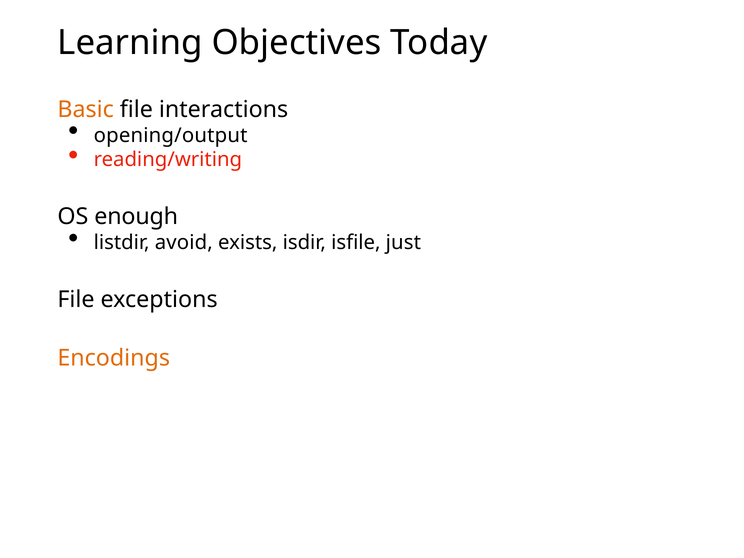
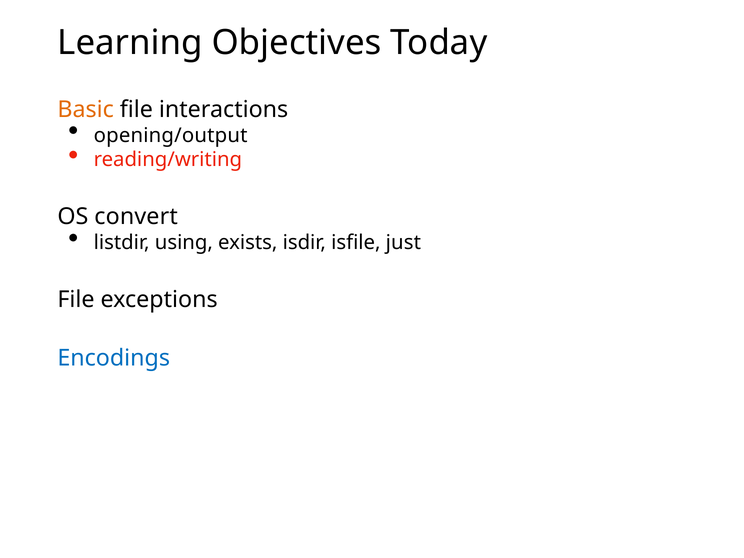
enough: enough -> convert
avoid: avoid -> using
Encodings colour: orange -> blue
